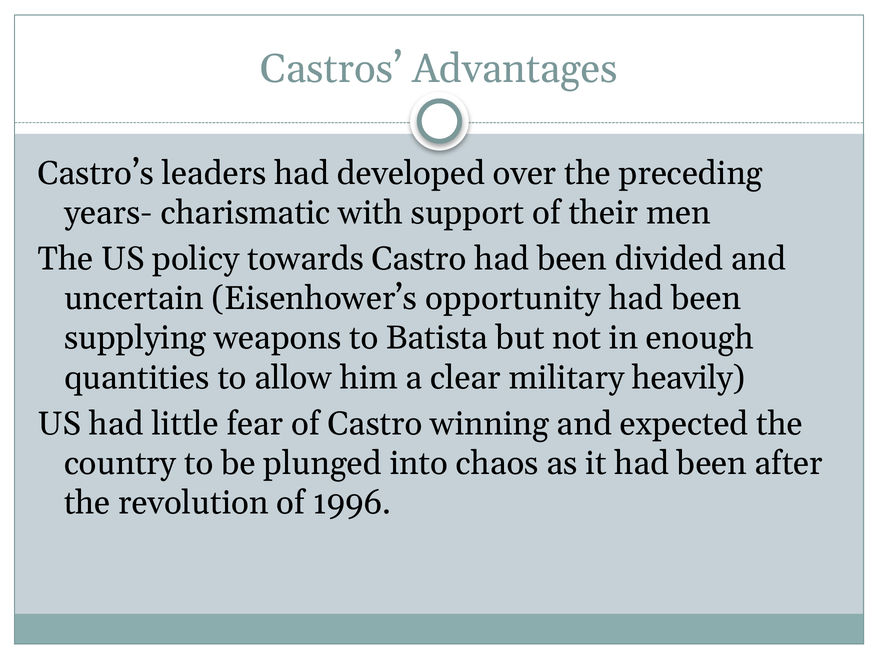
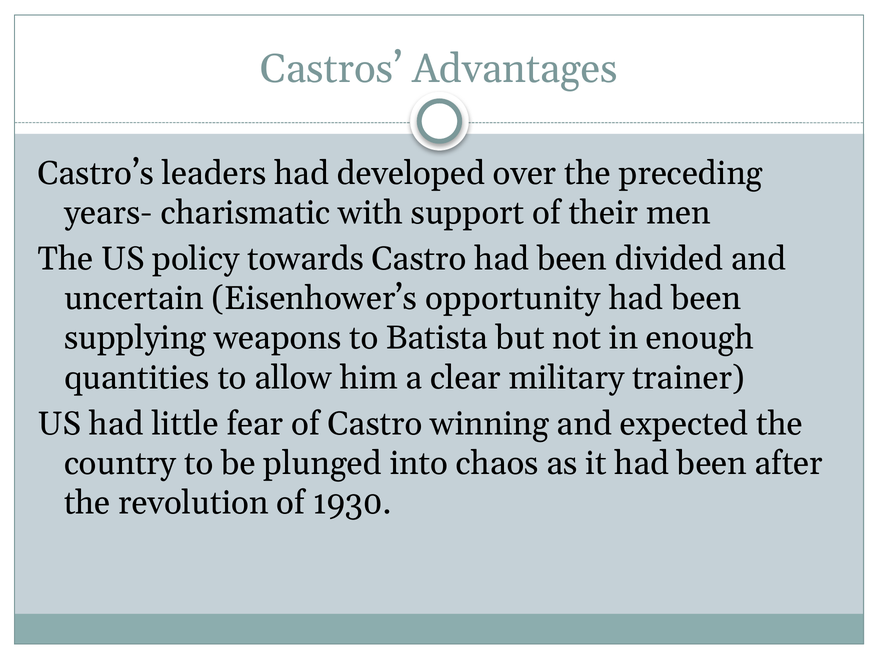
heavily: heavily -> trainer
1996: 1996 -> 1930
